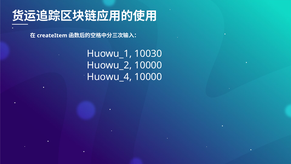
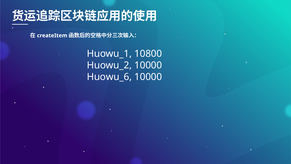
10030: 10030 -> 10800
Huowu_4: Huowu_4 -> Huowu_6
